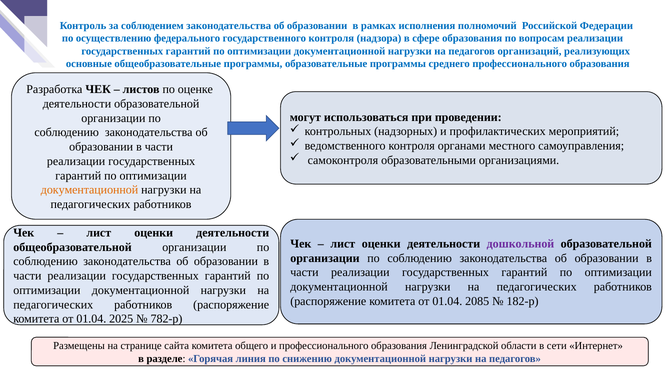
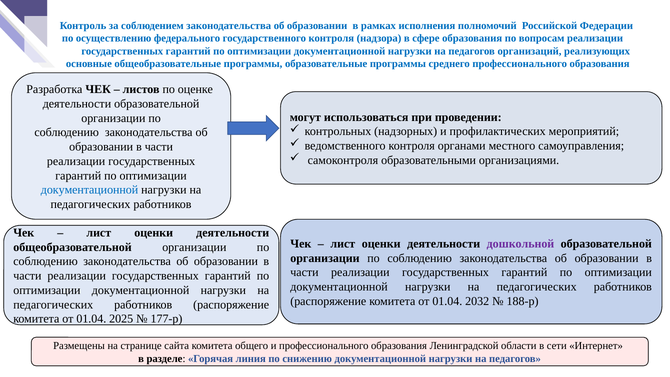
документационной at (90, 190) colour: orange -> blue
2085: 2085 -> 2032
182-р: 182-р -> 188-р
782-р: 782-р -> 177-р
